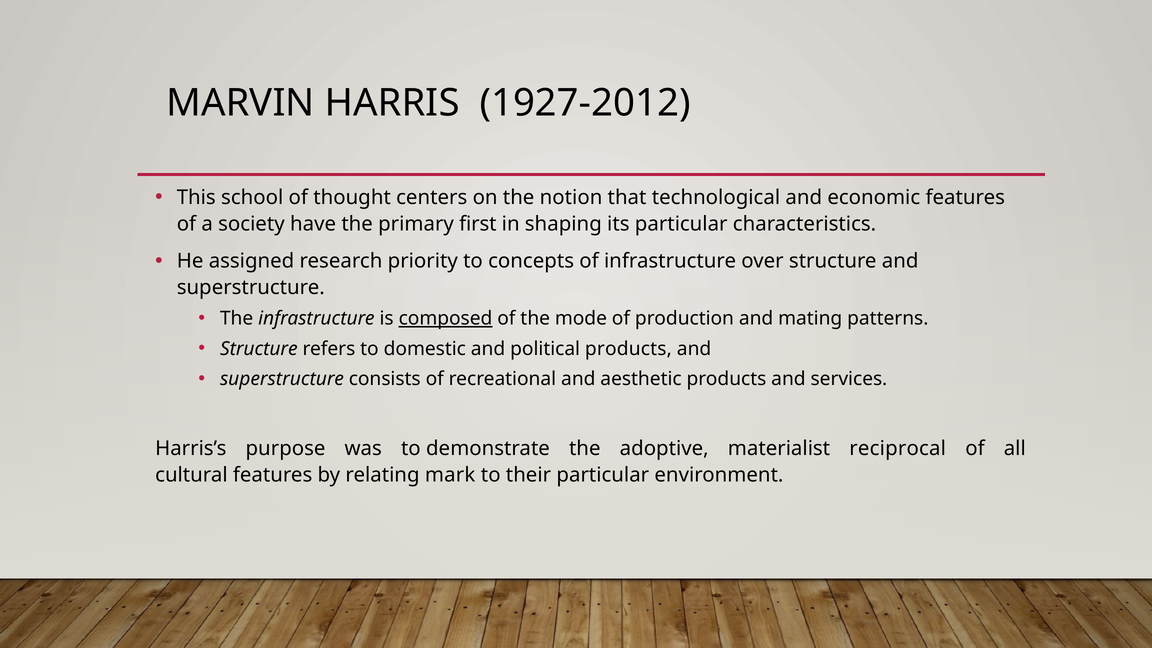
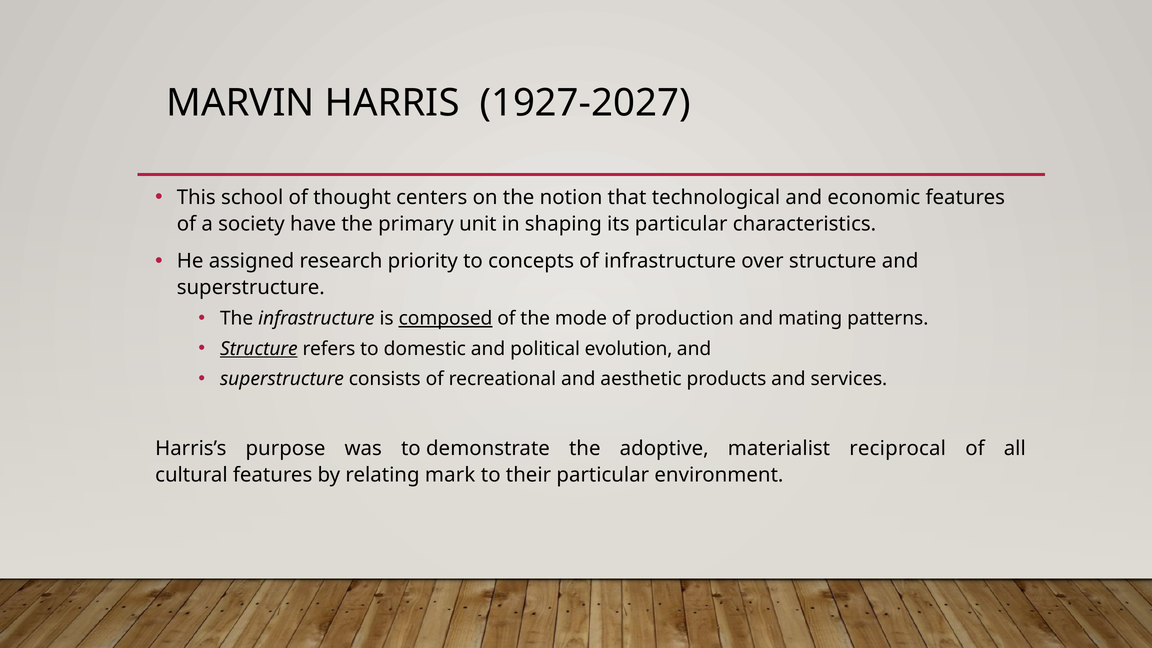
1927-2012: 1927-2012 -> 1927-2027
first: first -> unit
Structure at (259, 349) underline: none -> present
political products: products -> evolution
